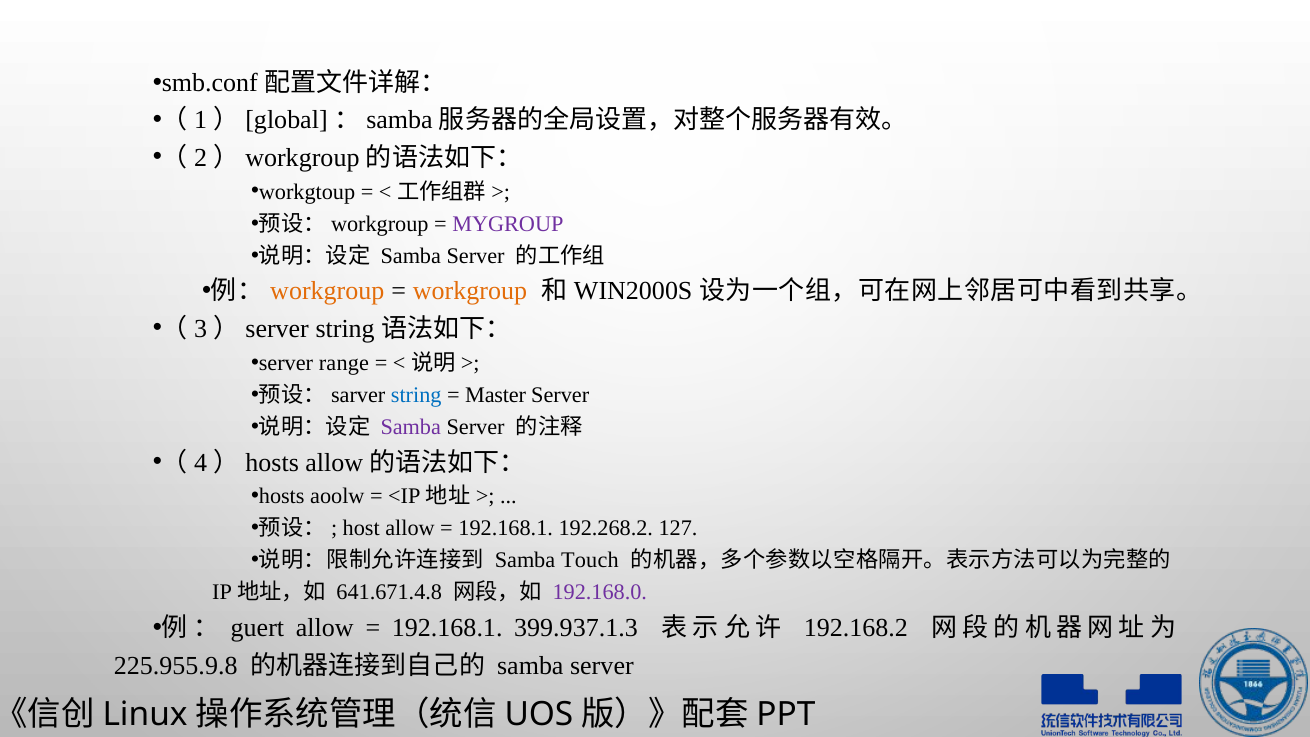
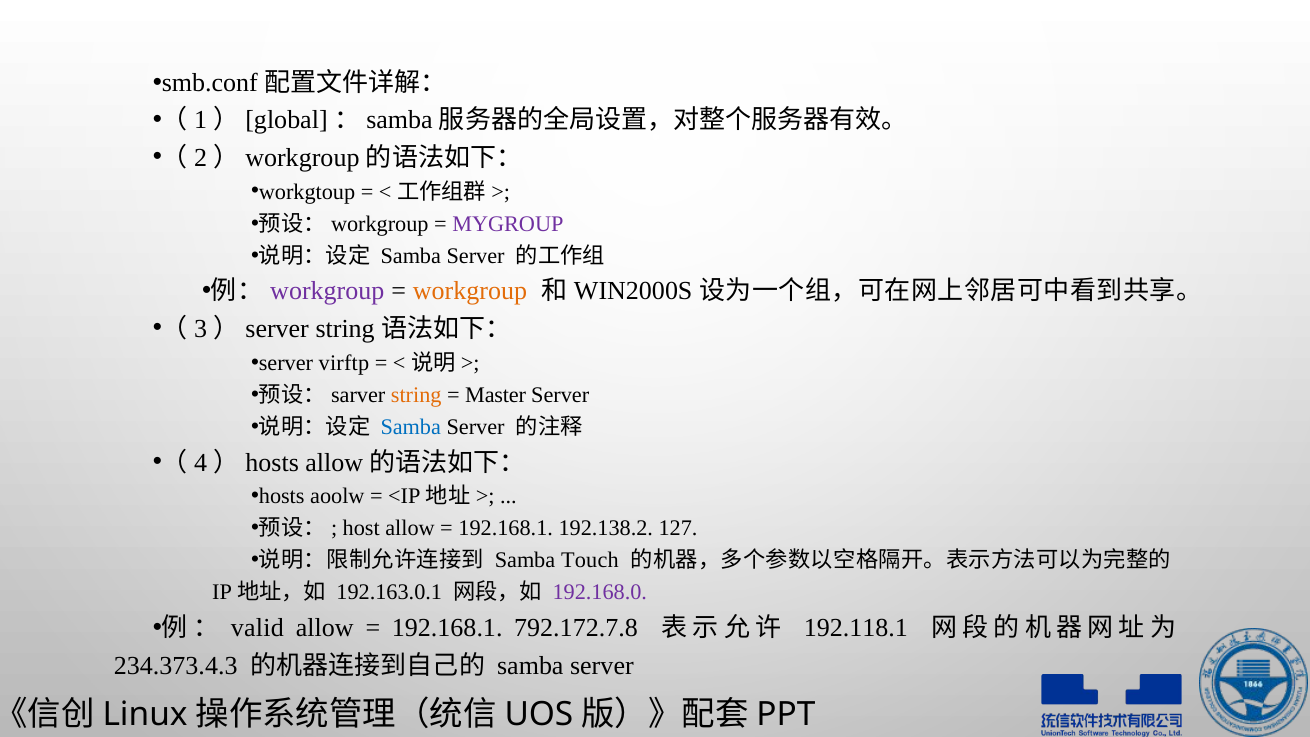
workgroup at (327, 291) colour: orange -> purple
range: range -> virftp
string colour: blue -> orange
Samba at (411, 427) colour: purple -> blue
192.268.2: 192.268.2 -> 192.138.2
641.671.4.8: 641.671.4.8 -> 192.163.0.1
guert: guert -> valid
399.937.1.3: 399.937.1.3 -> 792.172.7.8
192.168.2: 192.168.2 -> 192.118.1
225.955.9.8: 225.955.9.8 -> 234.373.4.3
